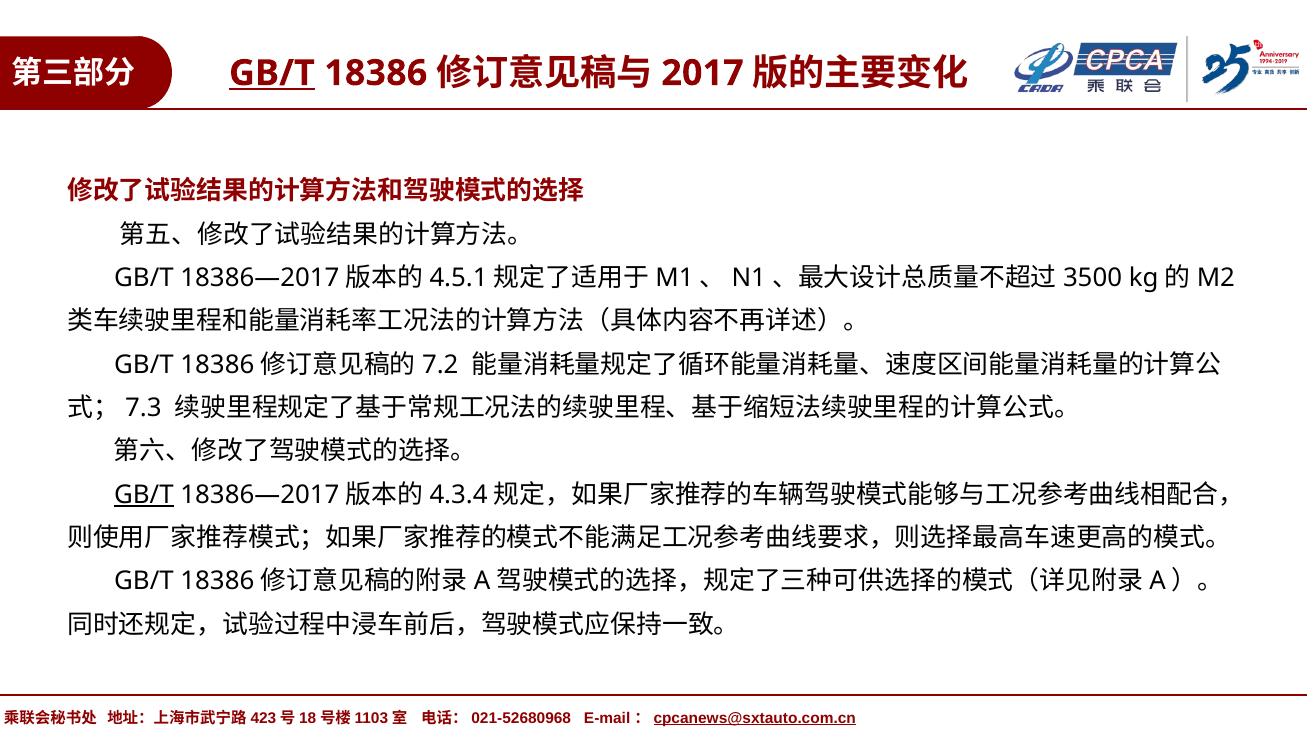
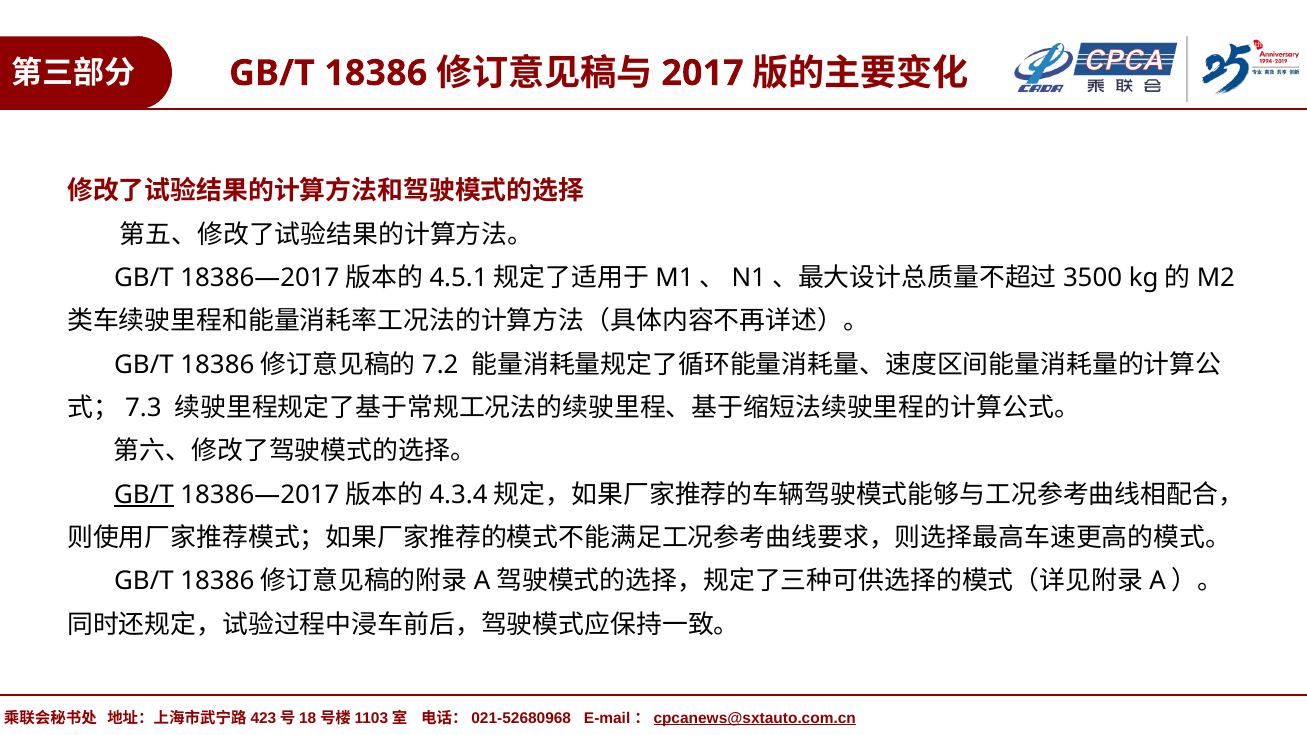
GB/T at (272, 73) underline: present -> none
